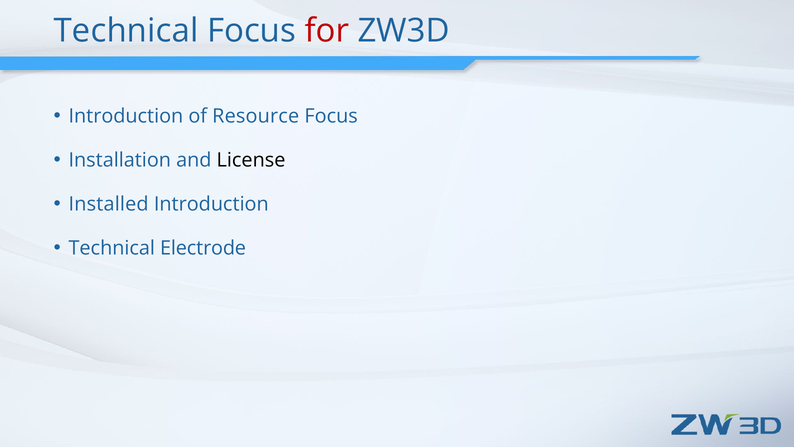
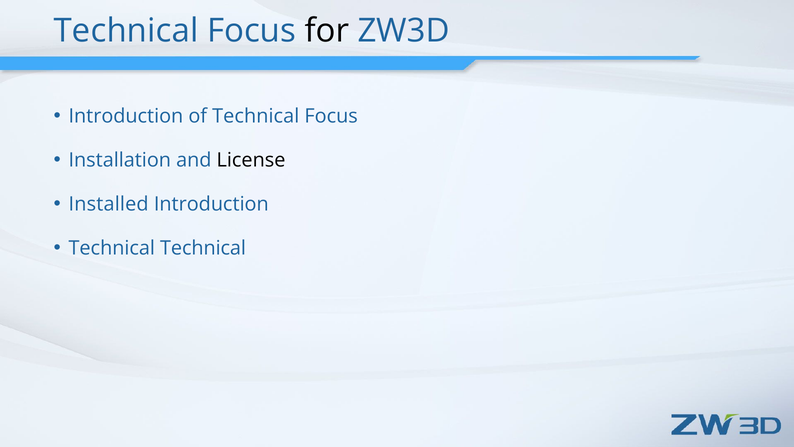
for colour: red -> black
of Resource: Resource -> Technical
Technical Electrode: Electrode -> Technical
